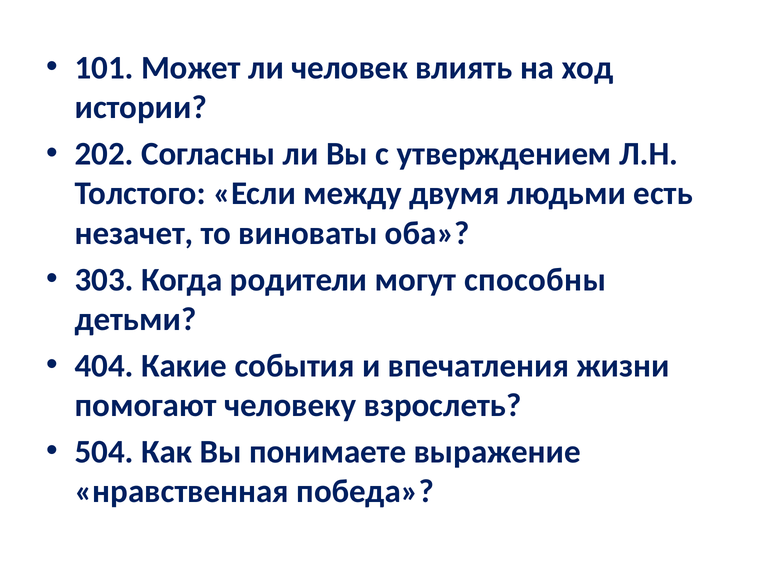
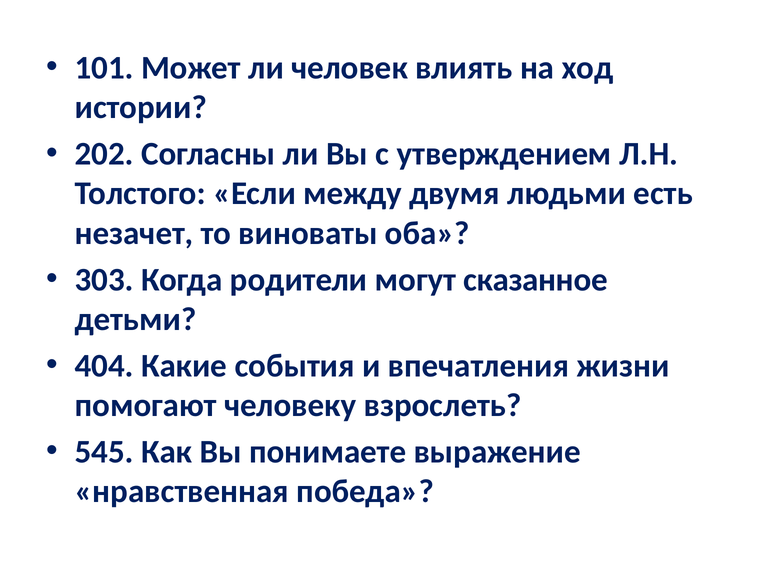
способны: способны -> сказанное
504: 504 -> 545
